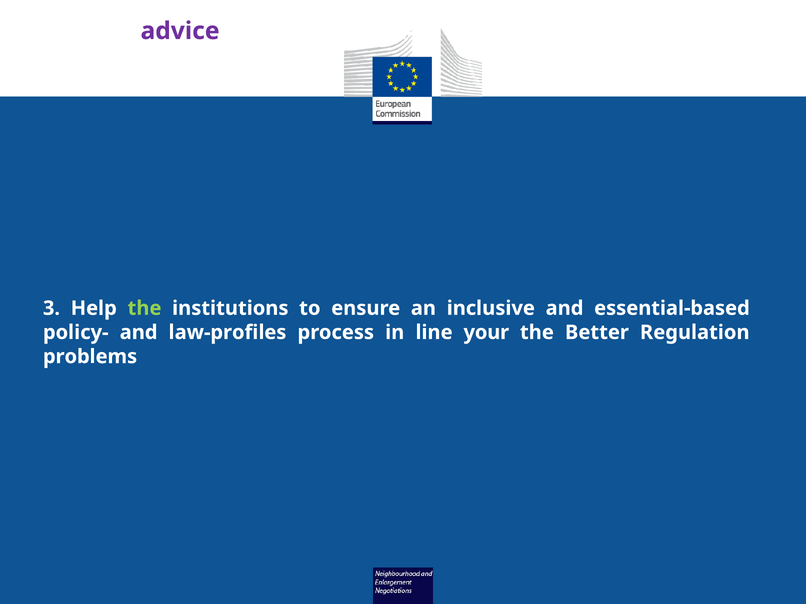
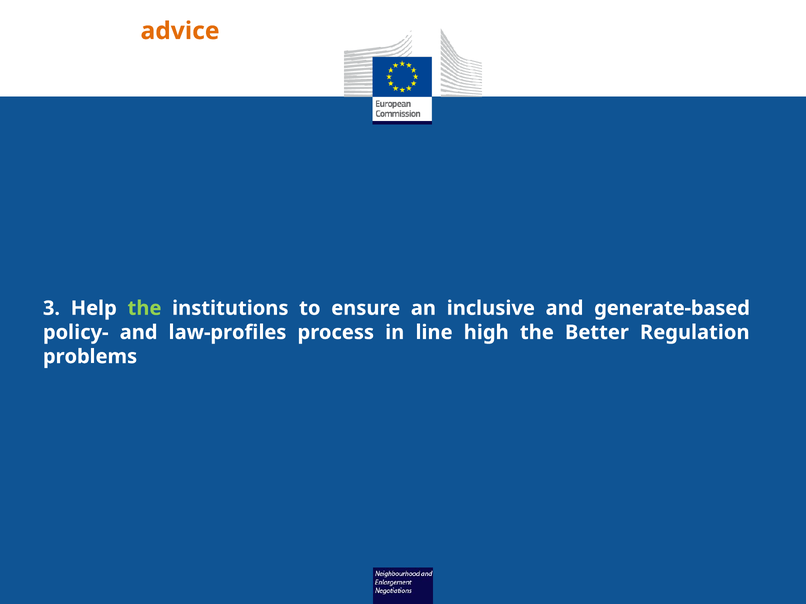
advice colour: purple -> orange
essential-based: essential-based -> generate-based
your: your -> high
